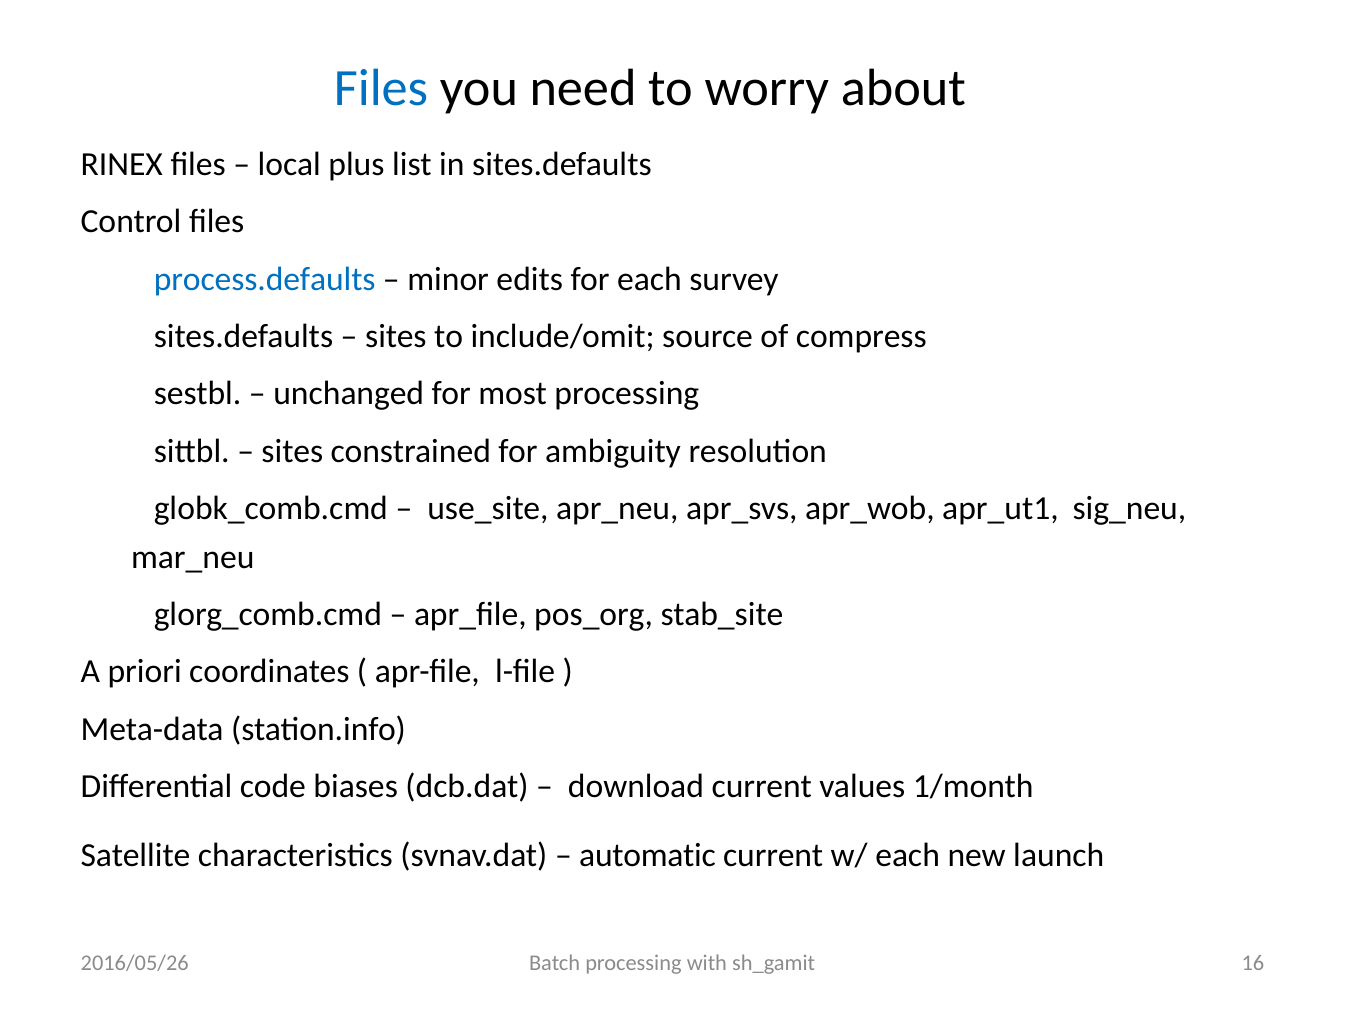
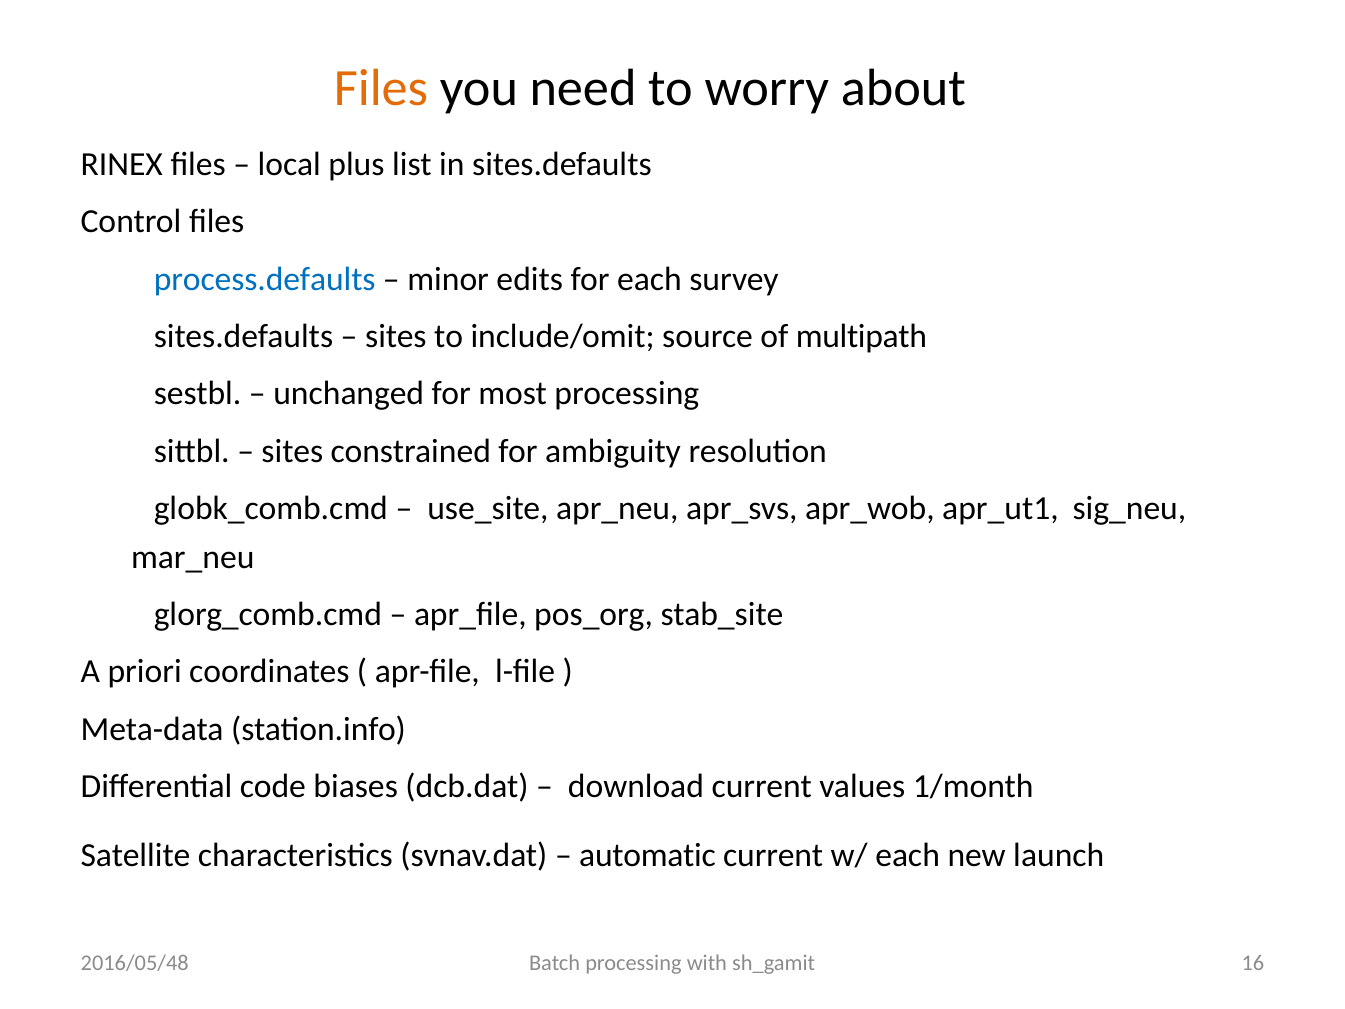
Files at (381, 88) colour: blue -> orange
compress: compress -> multipath
2016/05/26: 2016/05/26 -> 2016/05/48
